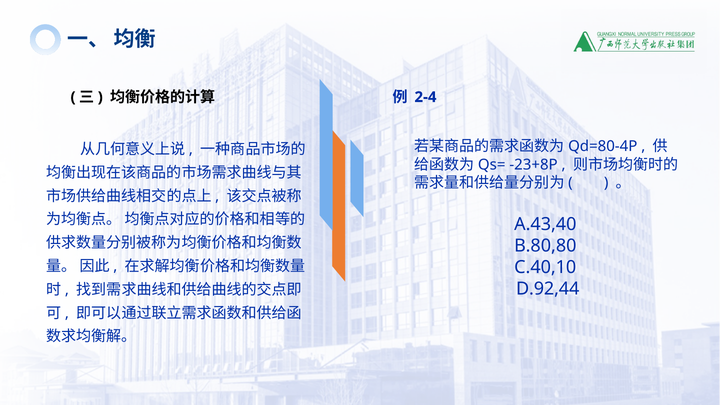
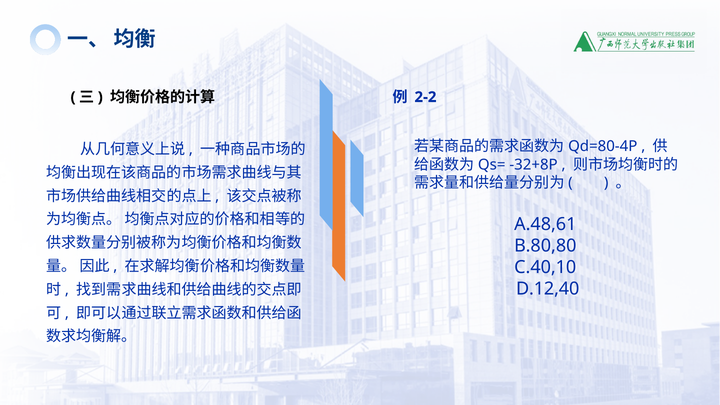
2-4: 2-4 -> 2-2
-23+8P: -23+8P -> -32+8P
A.43,40: A.43,40 -> A.48,61
D.92,44: D.92,44 -> D.12,40
